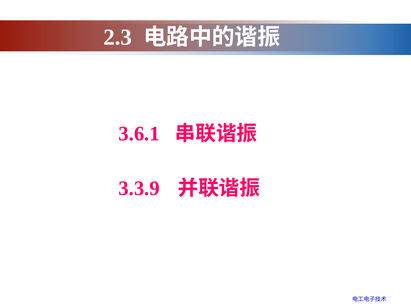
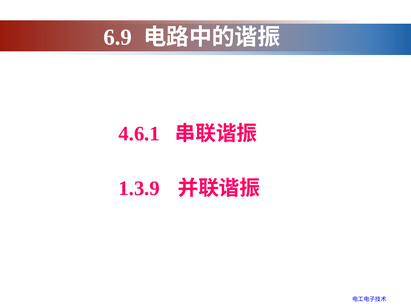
2.3: 2.3 -> 6.9
3.6.1: 3.6.1 -> 4.6.1
3.3.9: 3.3.9 -> 1.3.9
